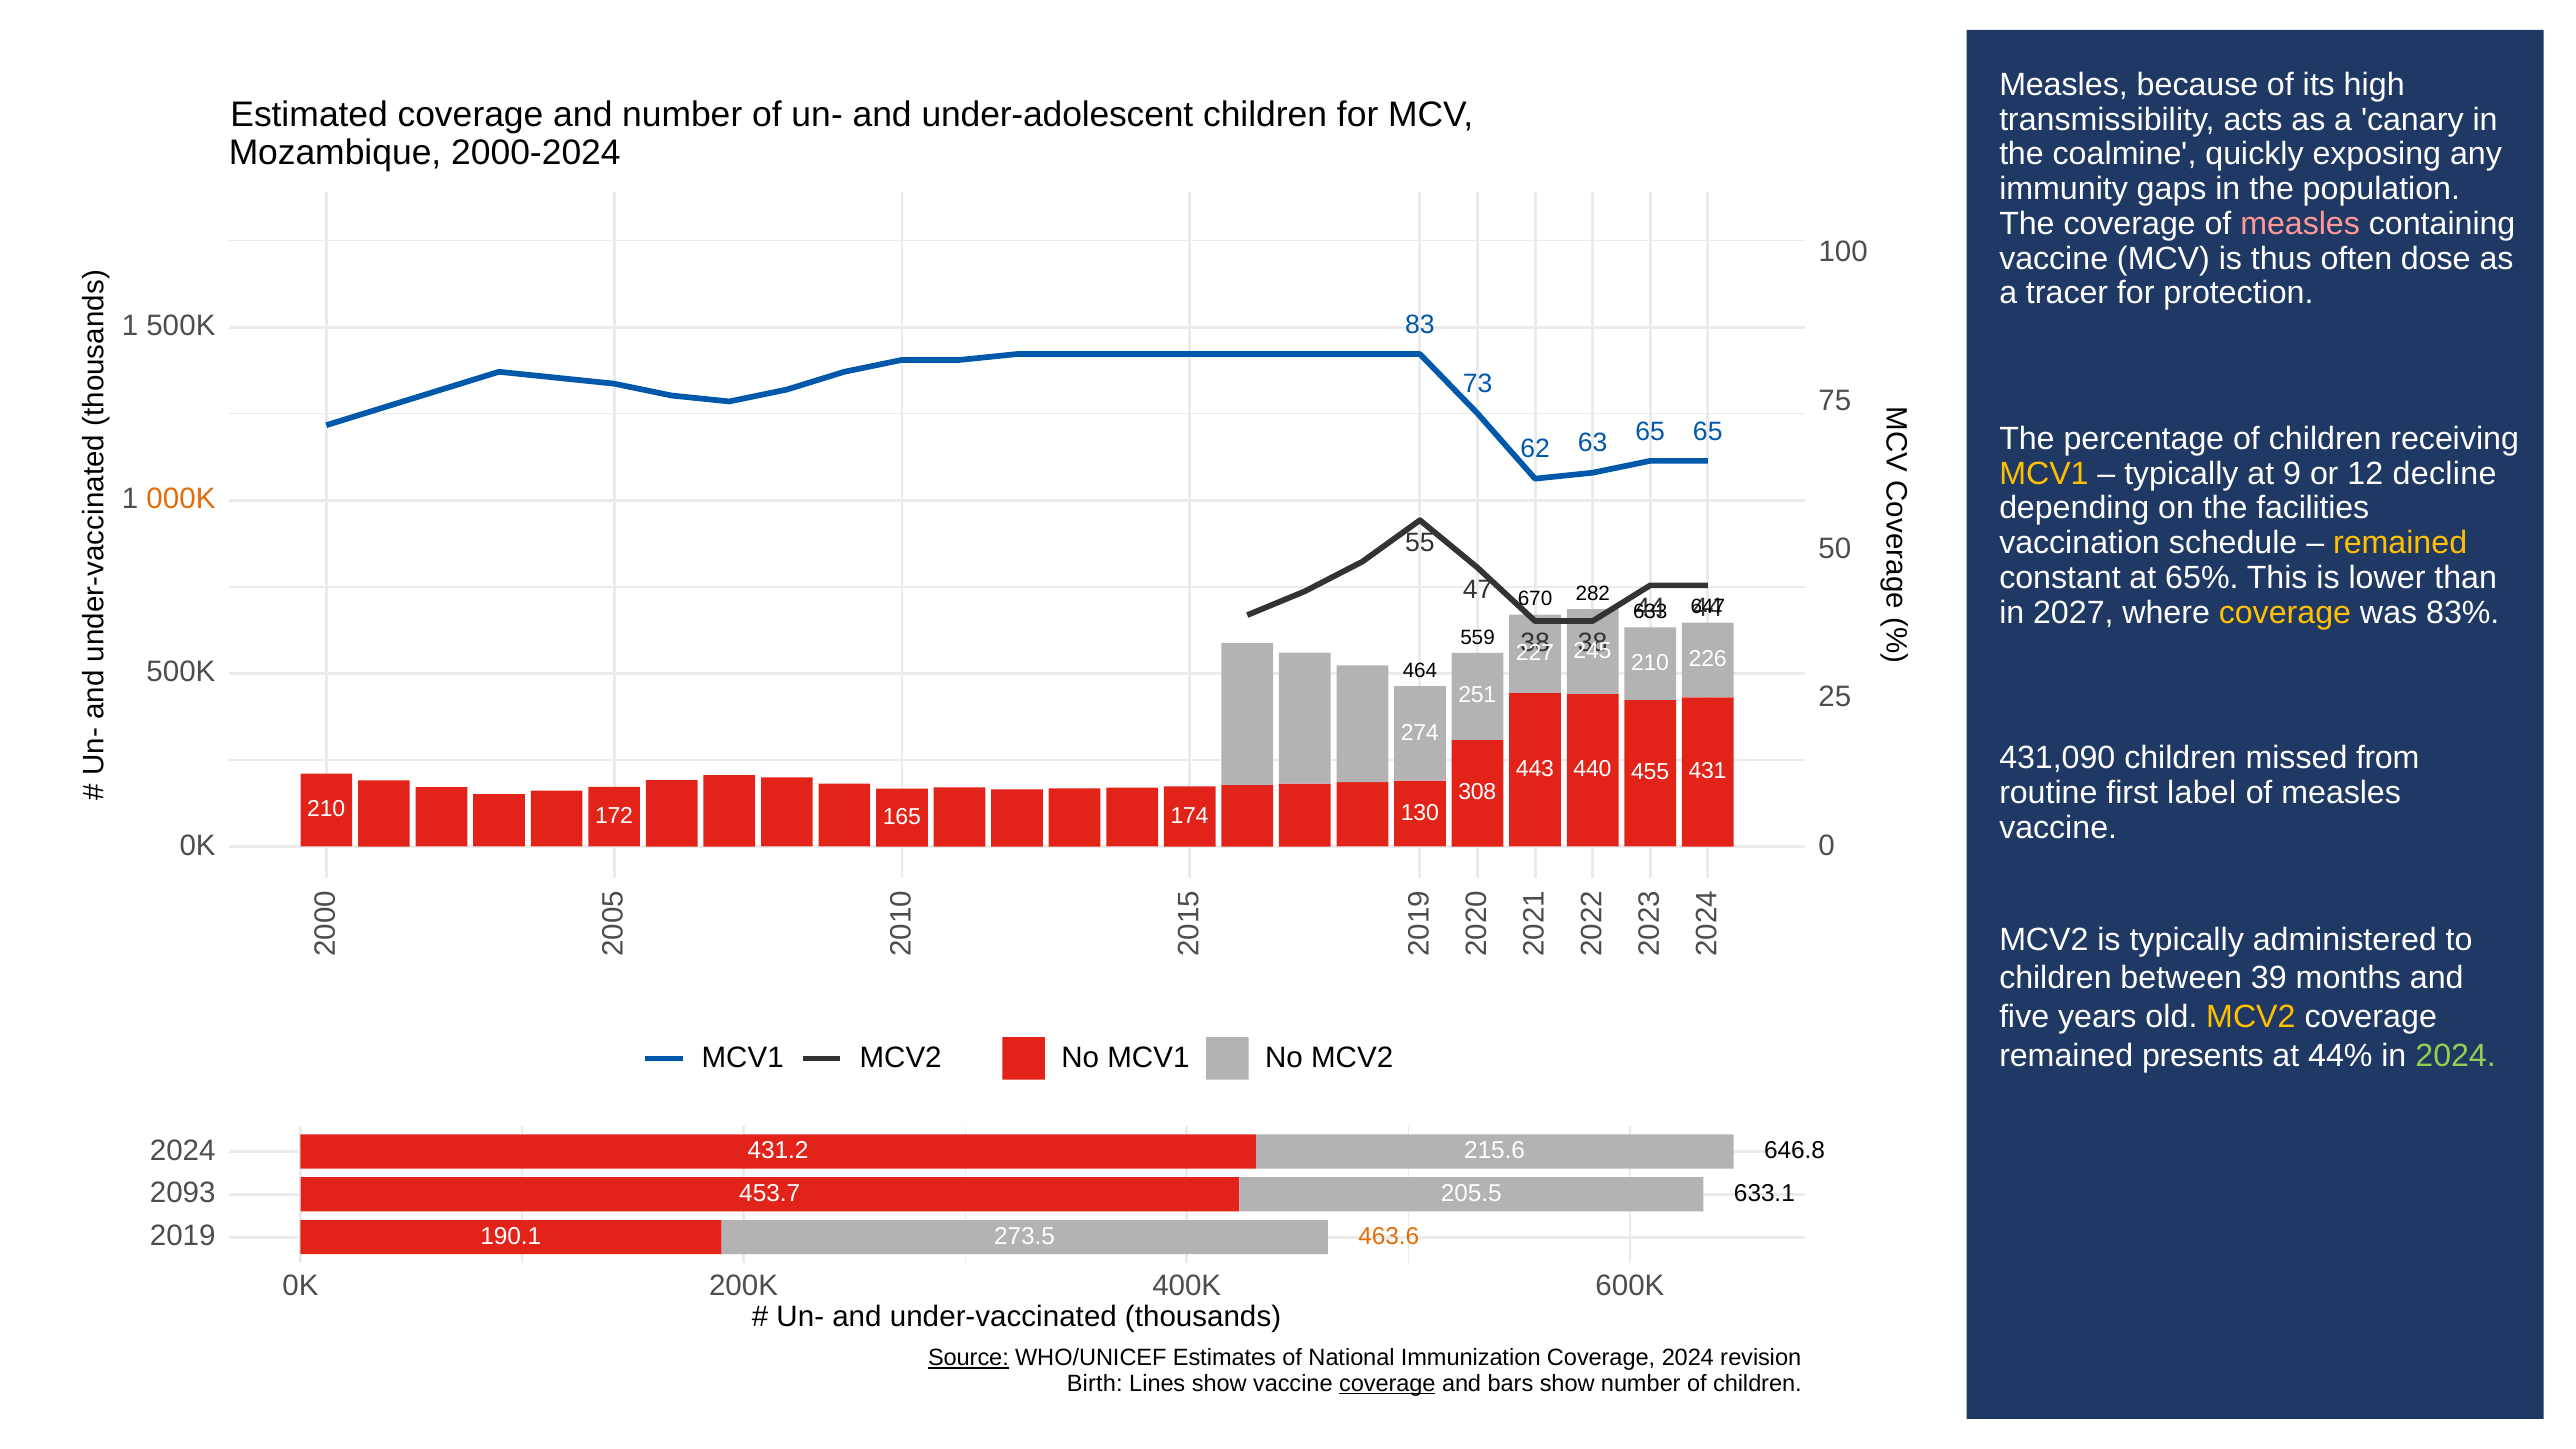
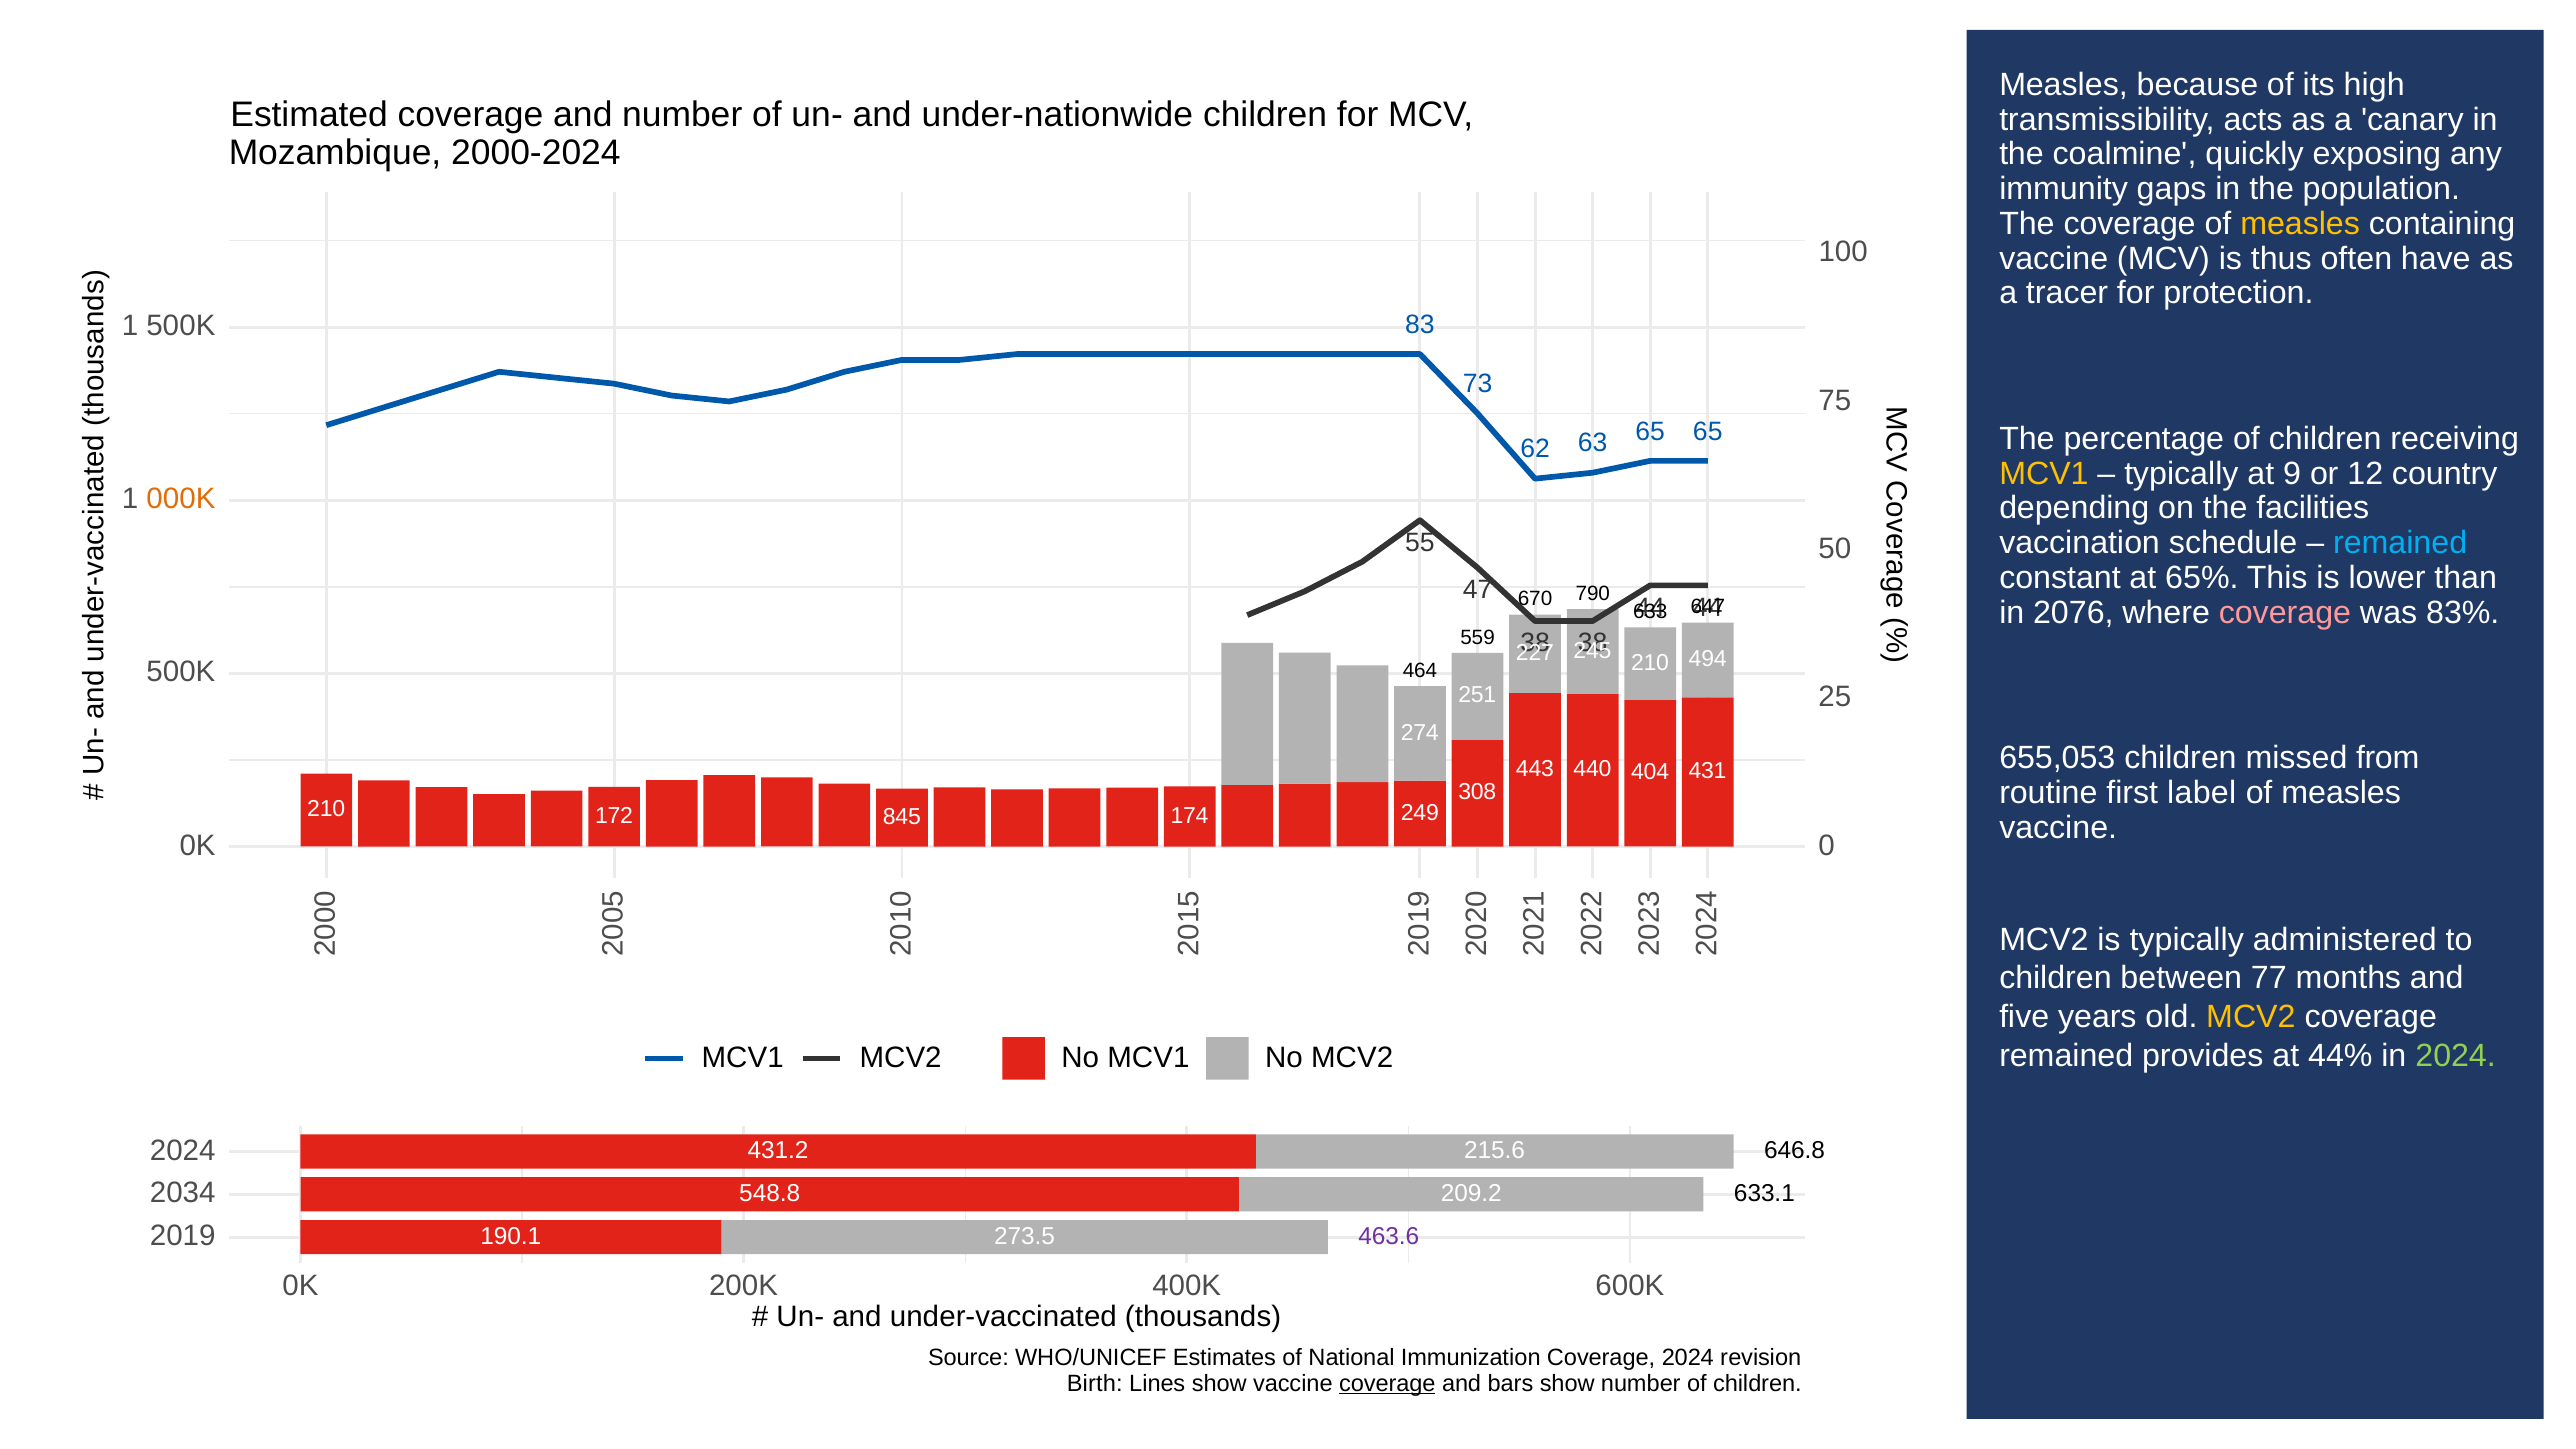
under-adolescent: under-adolescent -> under-nationwide
measles at (2300, 224) colour: pink -> yellow
dose: dose -> have
decline: decline -> country
remained at (2400, 543) colour: yellow -> light blue
282: 282 -> 790
2027: 2027 -> 2076
coverage at (2285, 613) colour: yellow -> pink
226: 226 -> 494
431,090: 431,090 -> 655,053
455: 455 -> 404
165: 165 -> 845
130: 130 -> 249
39: 39 -> 77
presents: presents -> provides
2093: 2093 -> 2034
453.7: 453.7 -> 548.8
205.5: 205.5 -> 209.2
463.6 colour: orange -> purple
Source underline: present -> none
